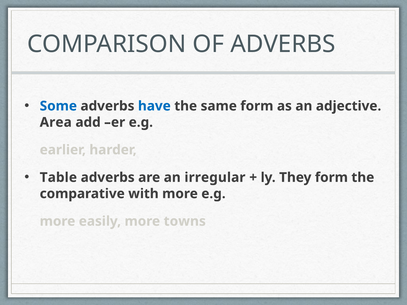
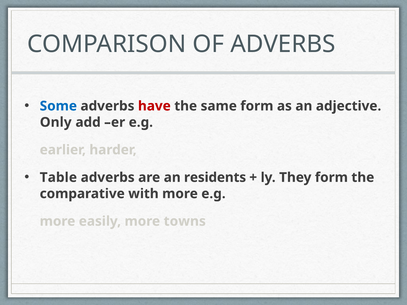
have colour: blue -> red
Area: Area -> Only
irregular: irregular -> residents
